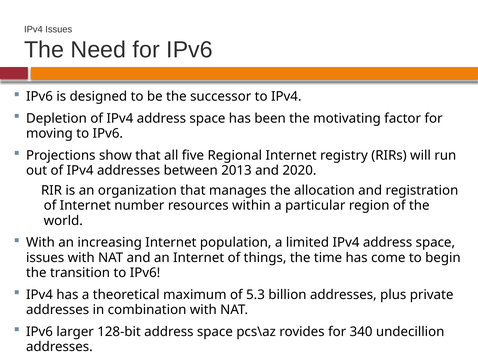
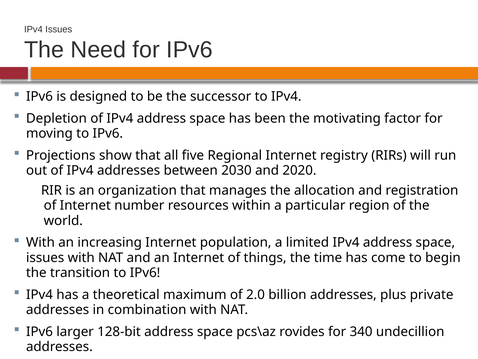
2013: 2013 -> 2030
5.3: 5.3 -> 2.0
